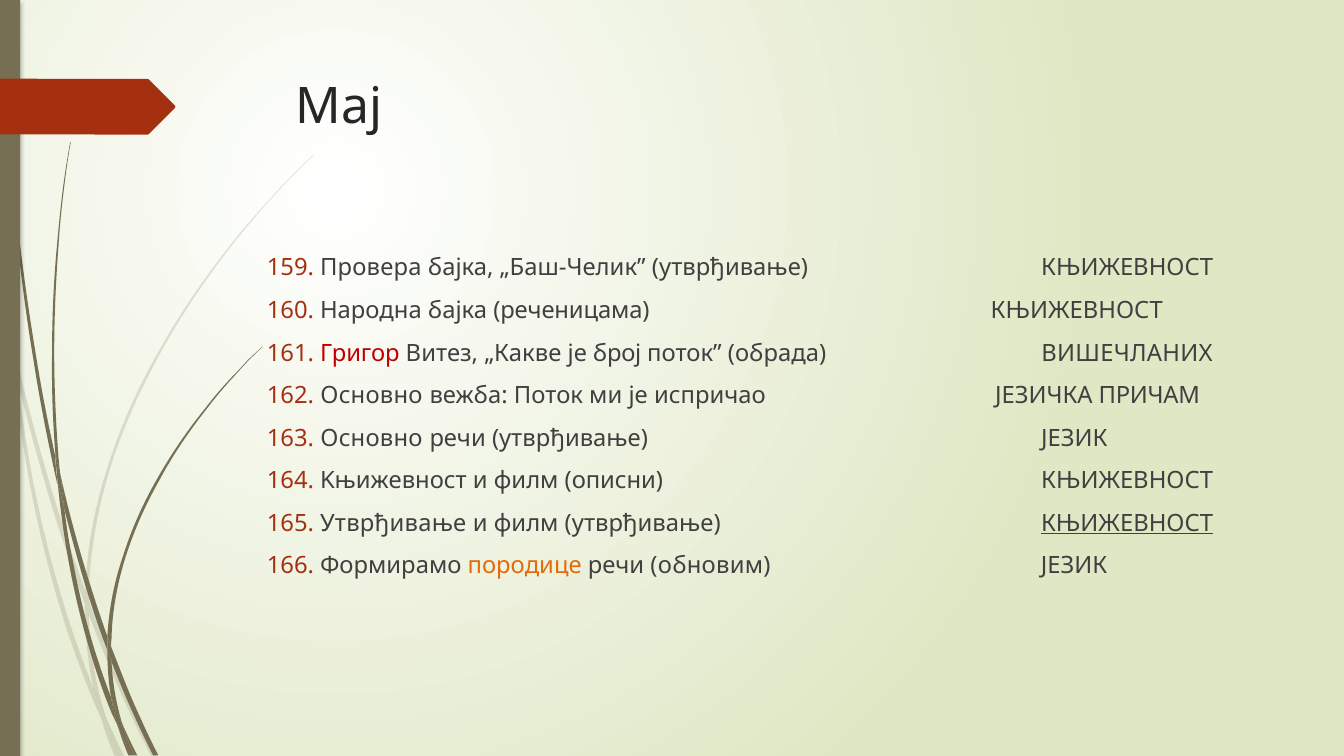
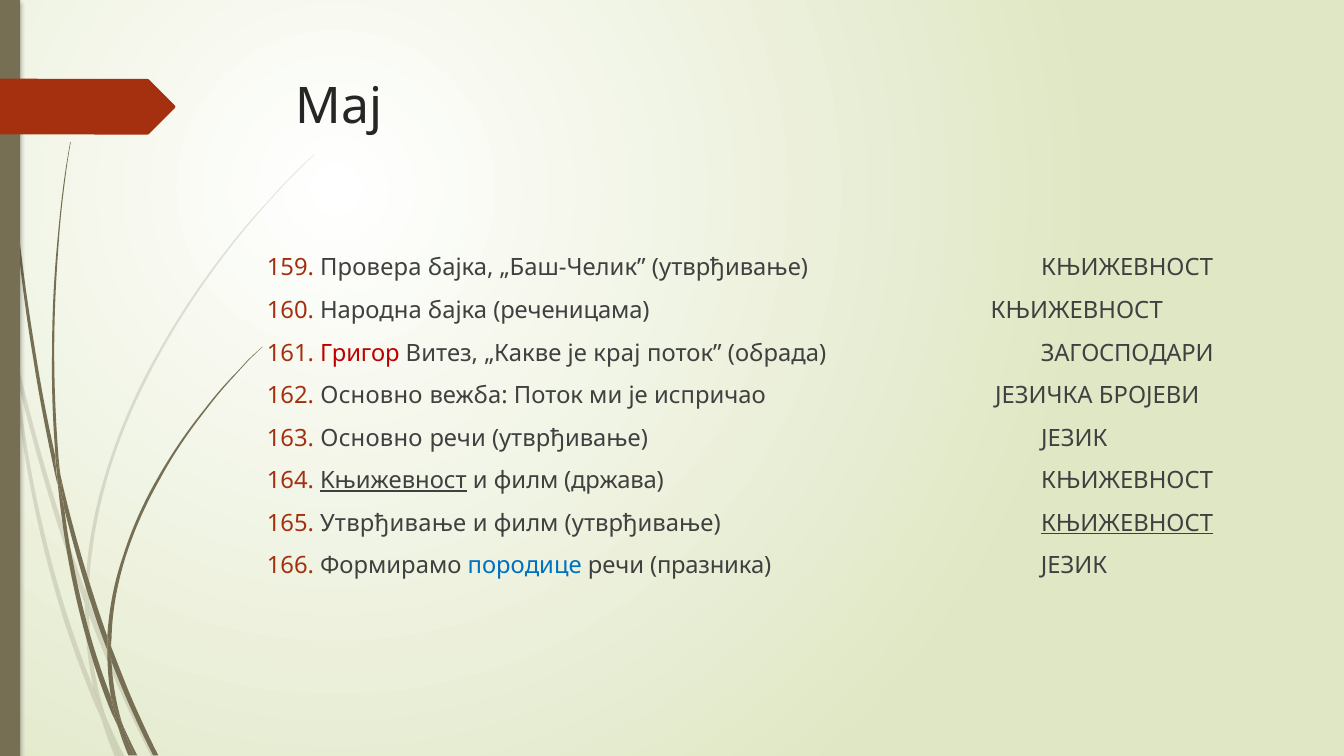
број: број -> крај
ВИШЕЧЛАНИХ: ВИШЕЧЛАНИХ -> ЗАГОСПОДАРИ
ПРИЧАМ: ПРИЧАМ -> БРОЈЕВИ
Kњижевност underline: none -> present
описни: описни -> држава
породице colour: orange -> blue
обновим: обновим -> празника
